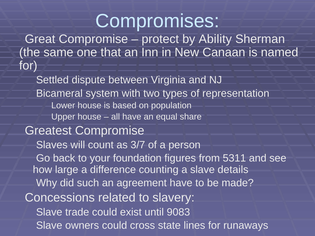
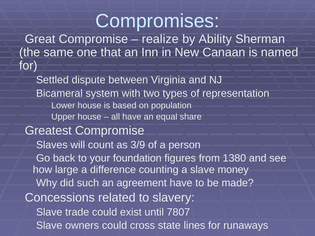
protect: protect -> realize
3/7: 3/7 -> 3/9
5311: 5311 -> 1380
details: details -> money
9083: 9083 -> 7807
